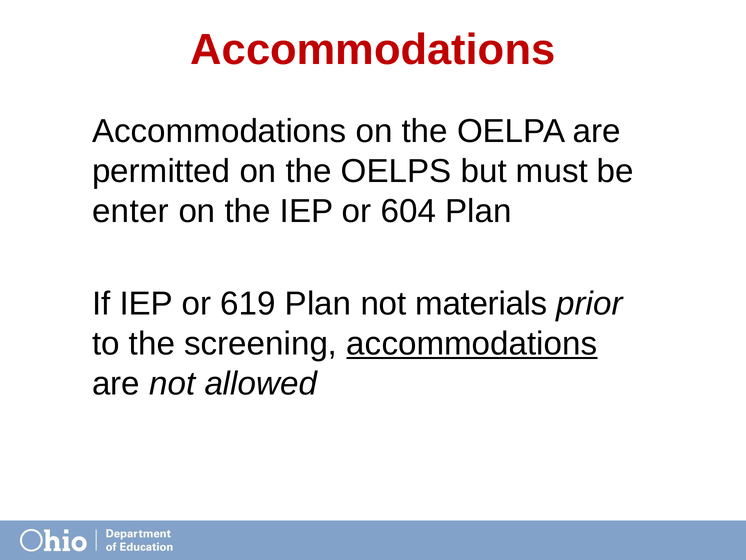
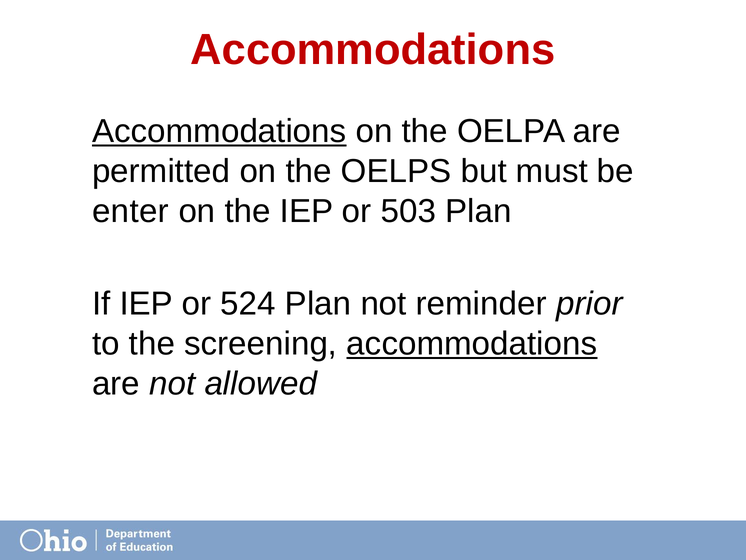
Accommodations at (219, 131) underline: none -> present
604: 604 -> 503
619: 619 -> 524
materials: materials -> reminder
